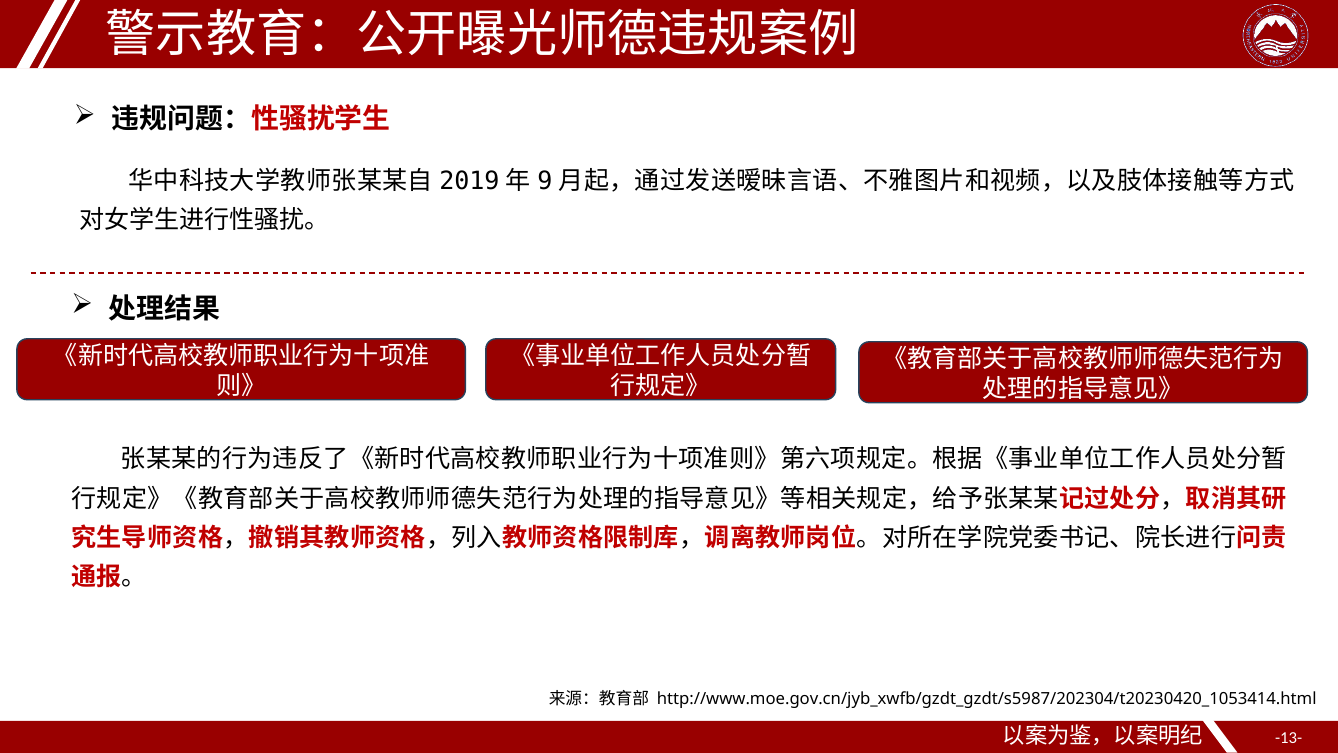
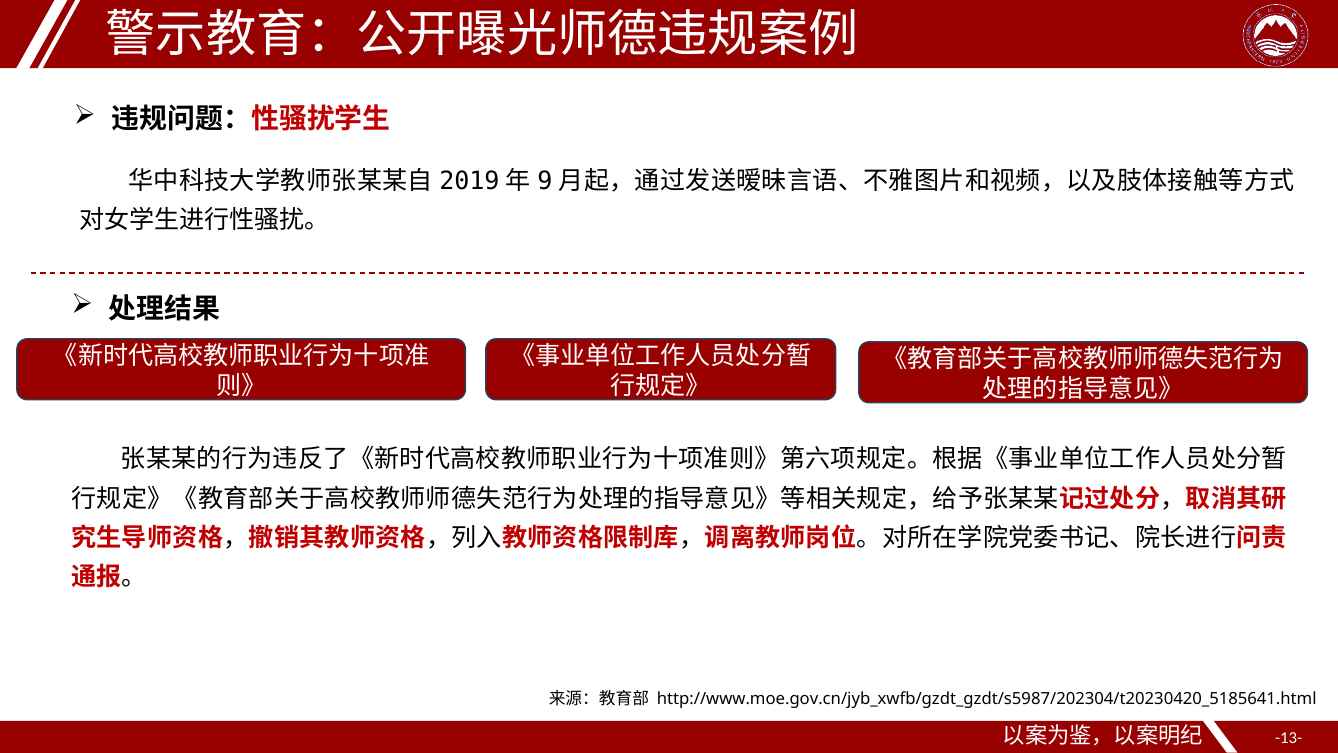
http://www.moe.gov.cn/jyb_xwfb/gzdt_gzdt/s5987/202304/t20230420_1053414.html: http://www.moe.gov.cn/jyb_xwfb/gzdt_gzdt/s5987/202304/t20230420_1053414.html -> http://www.moe.gov.cn/jyb_xwfb/gzdt_gzdt/s5987/202304/t20230420_5185641.html
